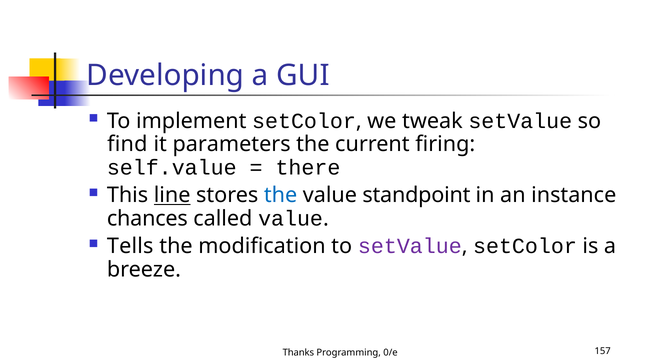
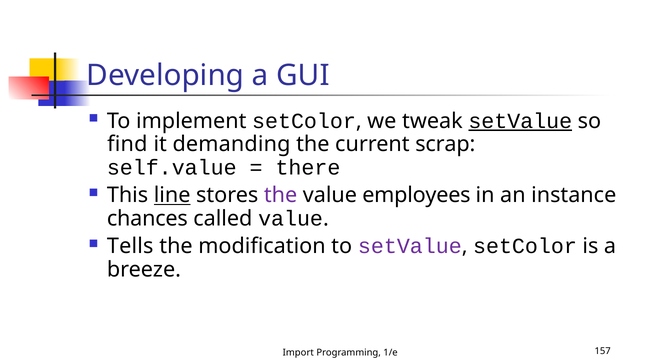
setValue at (520, 121) underline: none -> present
parameters: parameters -> demanding
firing: firing -> scrap
the at (281, 196) colour: blue -> purple
standpoint: standpoint -> employees
Thanks: Thanks -> Import
0/e: 0/e -> 1/e
